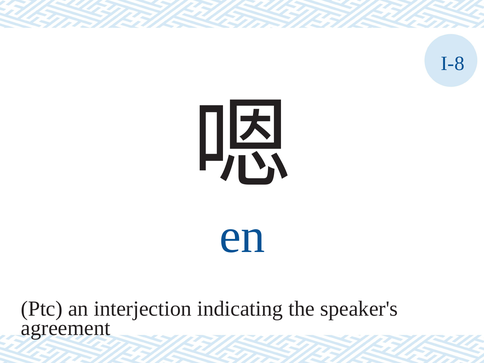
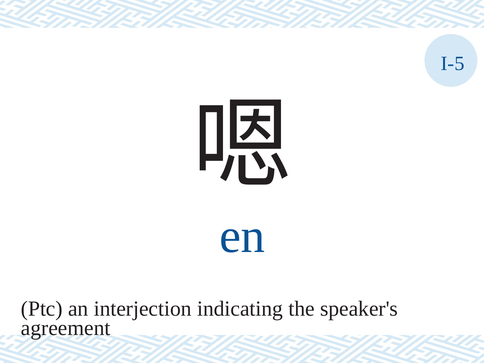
I-8: I-8 -> I-5
